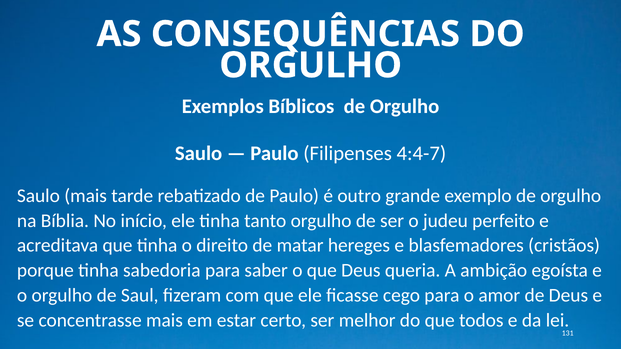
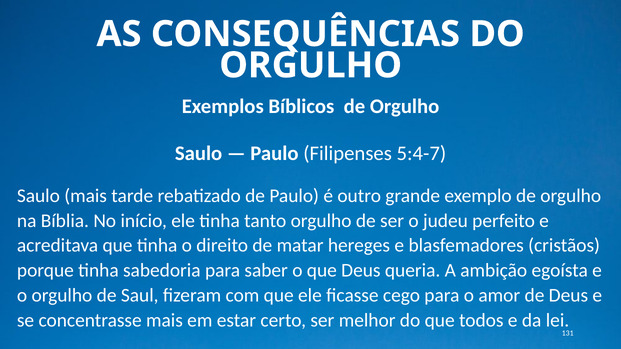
4:4-7: 4:4-7 -> 5:4-7
